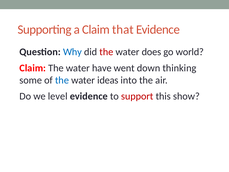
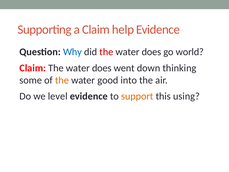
that: that -> help
Claim The water have: have -> does
the at (62, 80) colour: blue -> orange
ideas: ideas -> good
support colour: red -> orange
show: show -> using
